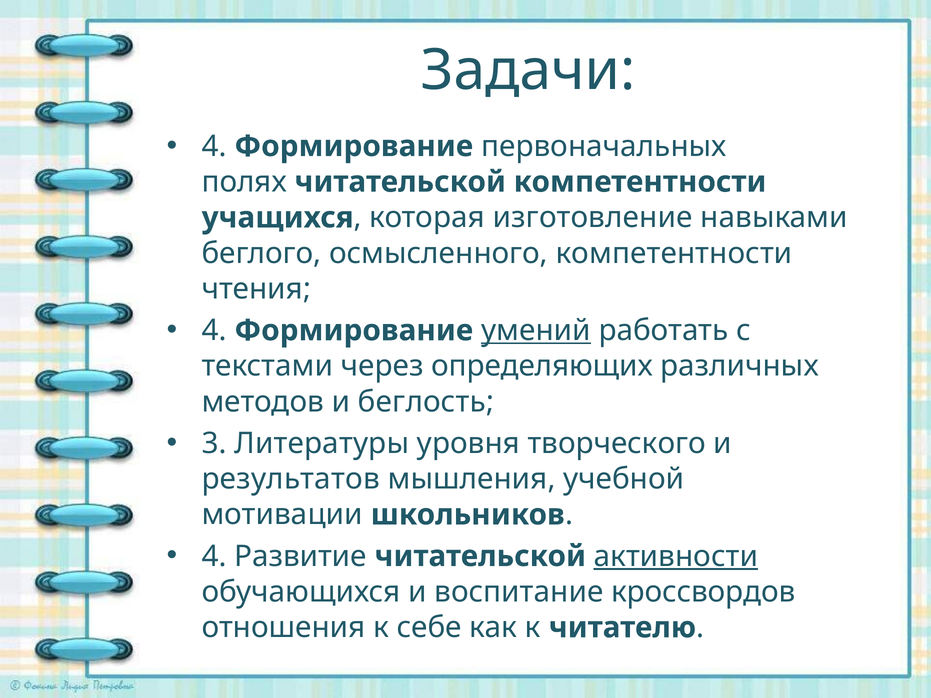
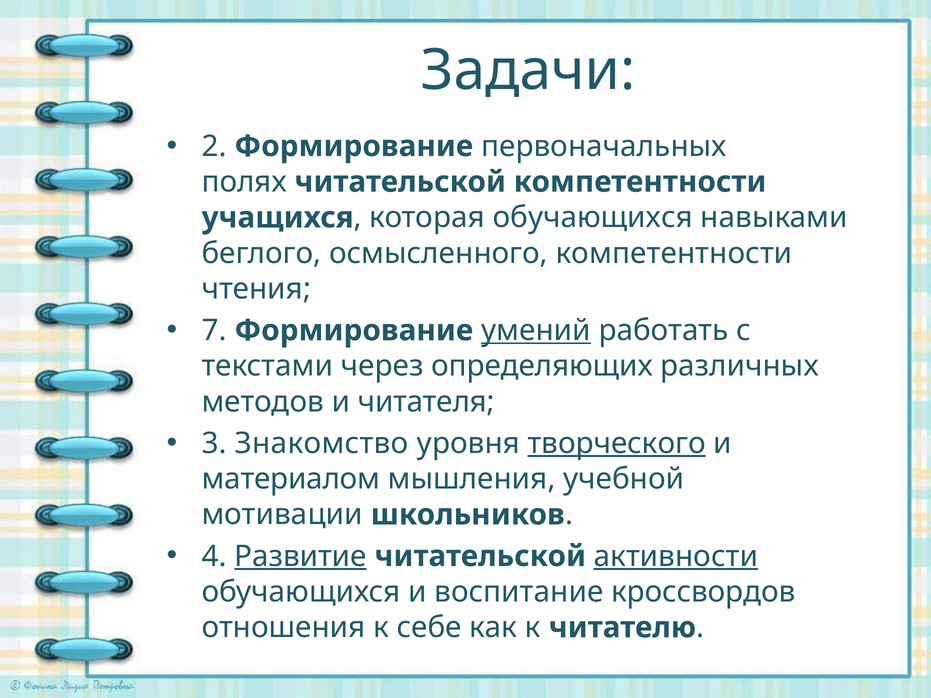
4 at (214, 146): 4 -> 2
которая изготовление: изготовление -> обучающихся
4 at (214, 331): 4 -> 7
беглость: беглость -> читателя
Литературы: Литературы -> Знакомство
творческого underline: none -> present
результатов: результатов -> материалом
Развитие underline: none -> present
